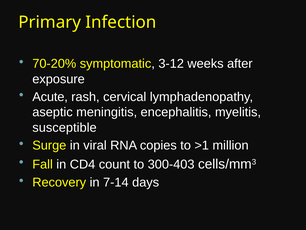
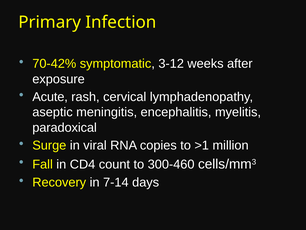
70-20%: 70-20% -> 70-42%
susceptible: susceptible -> paradoxical
300-403: 300-403 -> 300-460
